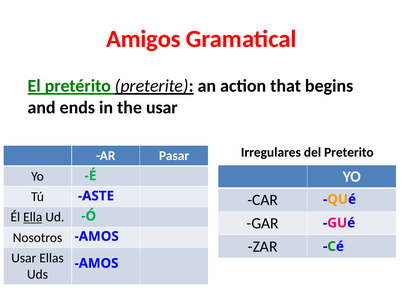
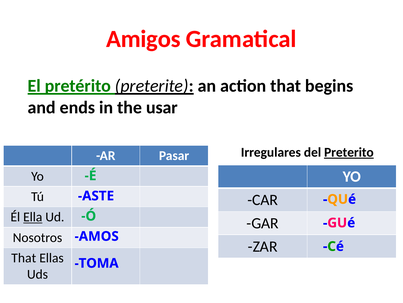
Preterito underline: none -> present
Usar at (24, 257): Usar -> That
AMOS at (96, 263): AMOS -> TOMA
